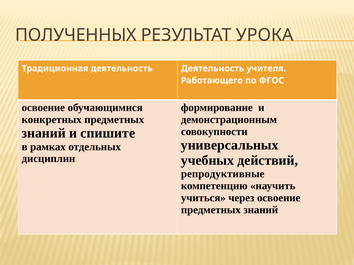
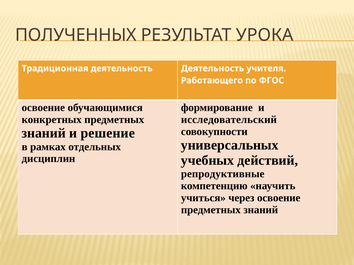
демонстрационным: демонстрационным -> исследовательский
спишите: спишите -> решение
